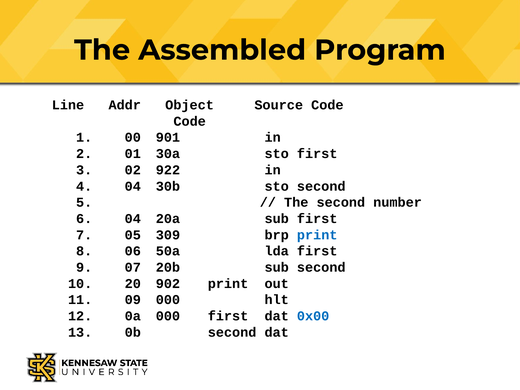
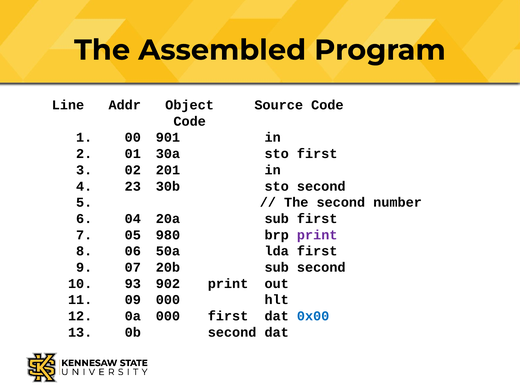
922: 922 -> 201
4 04: 04 -> 23
309: 309 -> 980
print at (317, 235) colour: blue -> purple
20: 20 -> 93
